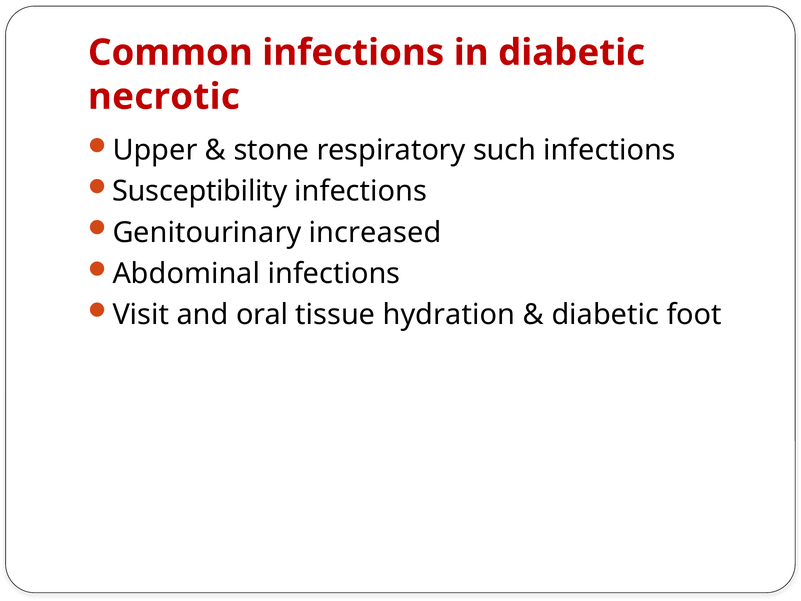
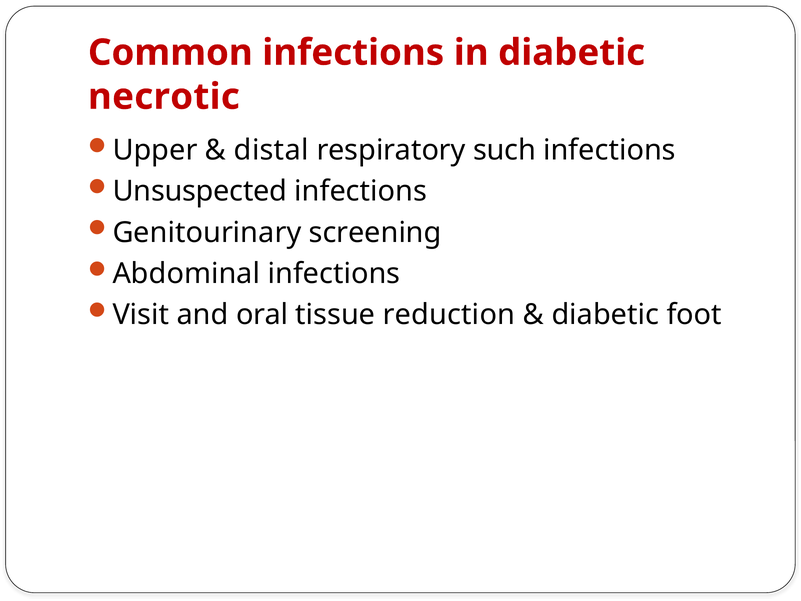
stone: stone -> distal
Susceptibility: Susceptibility -> Unsuspected
increased: increased -> screening
hydration: hydration -> reduction
